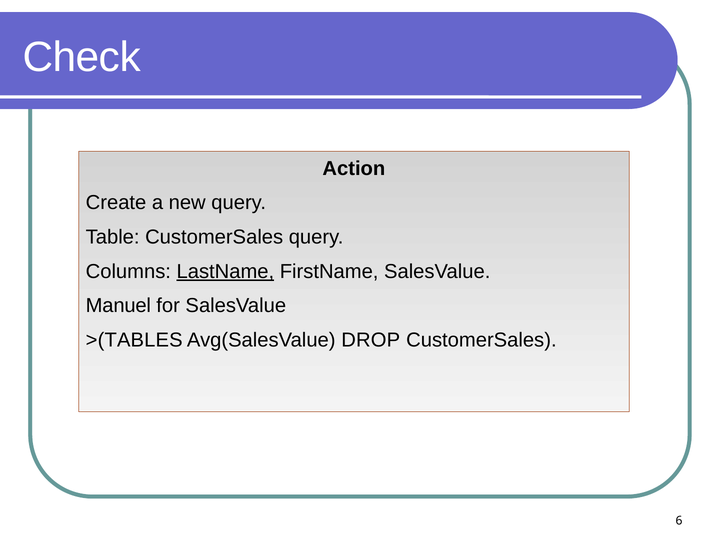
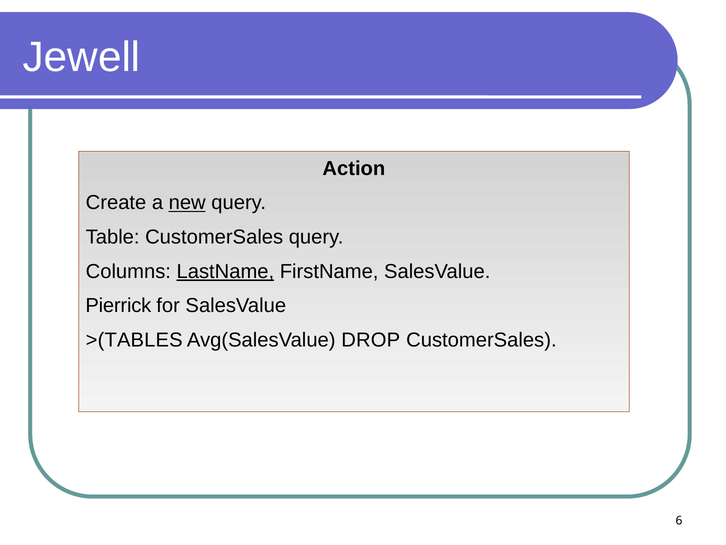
Check: Check -> Jewell
new underline: none -> present
Manuel: Manuel -> Pierrick
